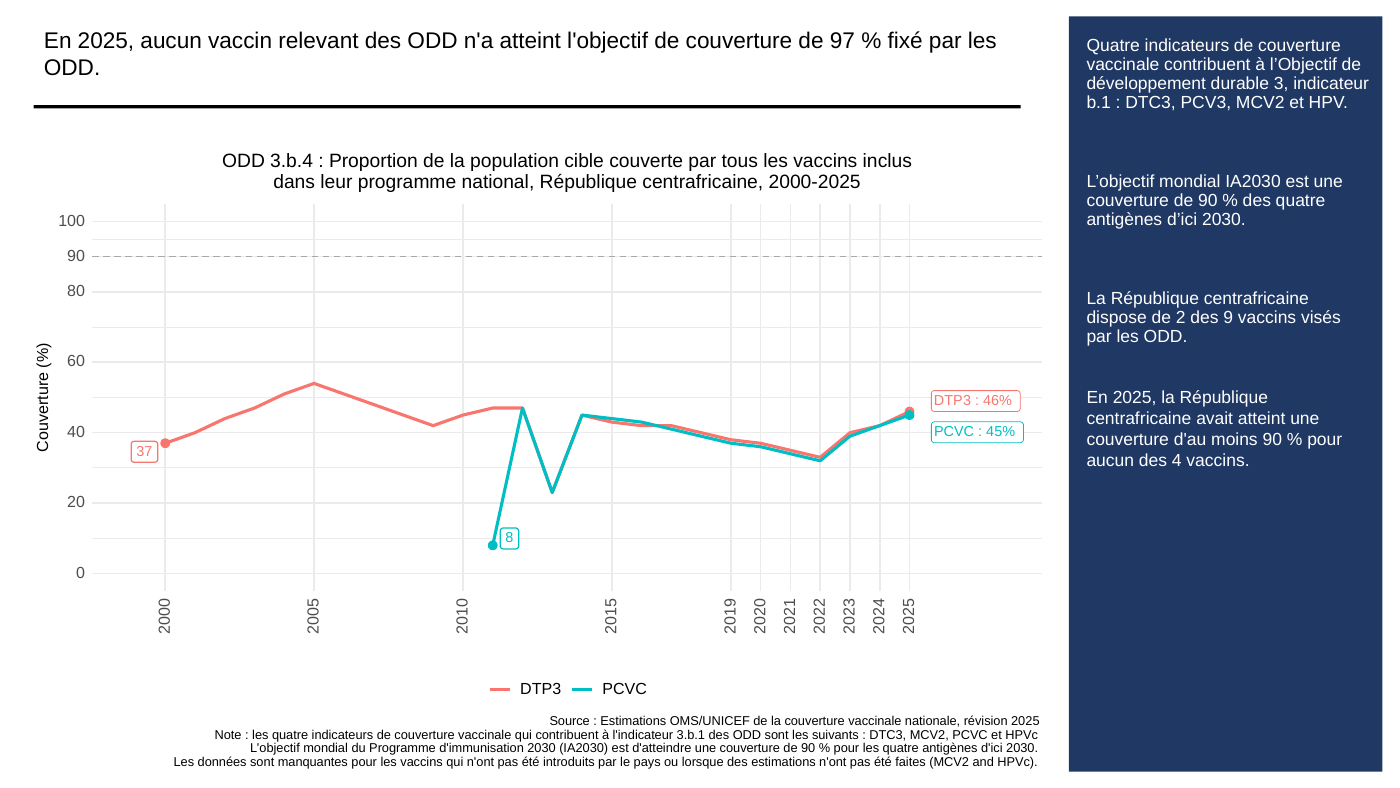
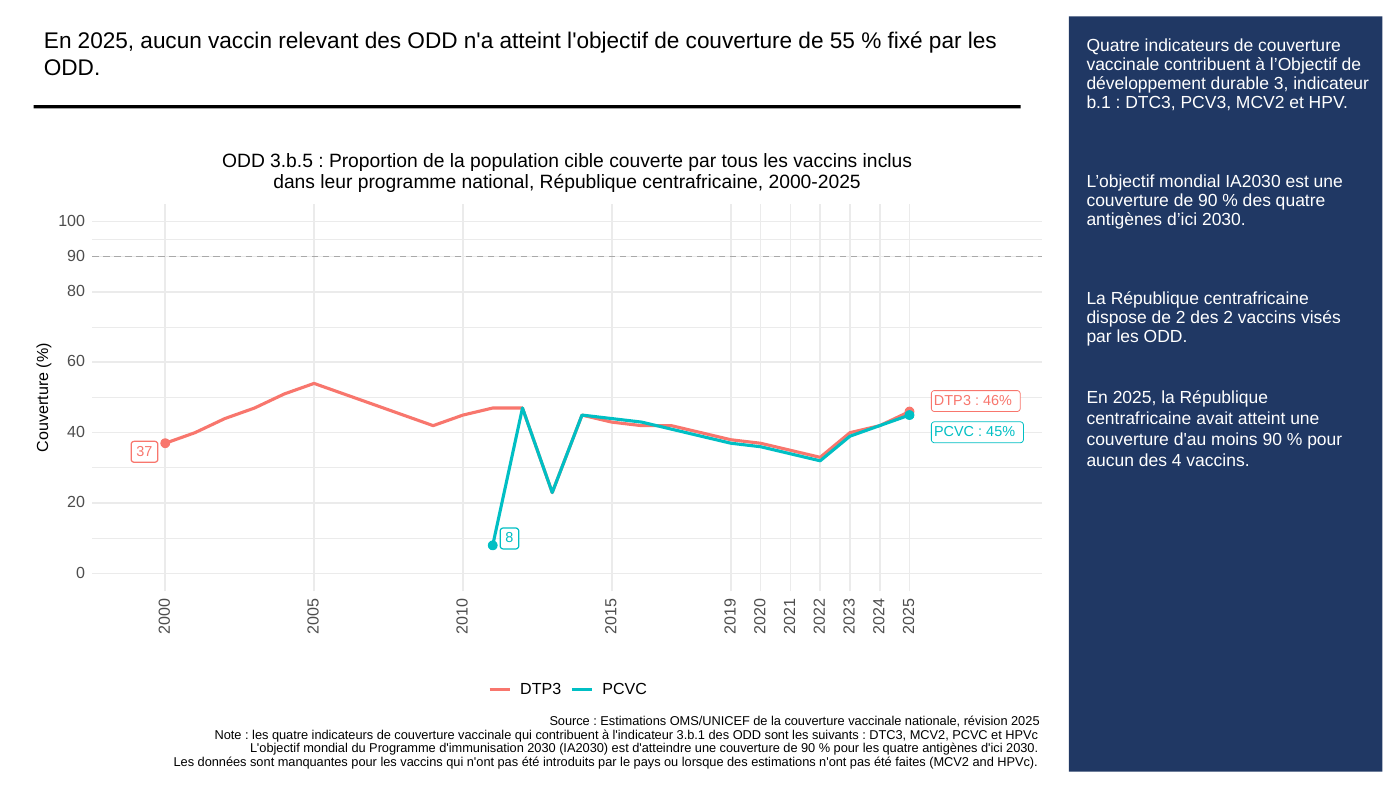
97: 97 -> 55
3.b.4: 3.b.4 -> 3.b.5
des 9: 9 -> 2
